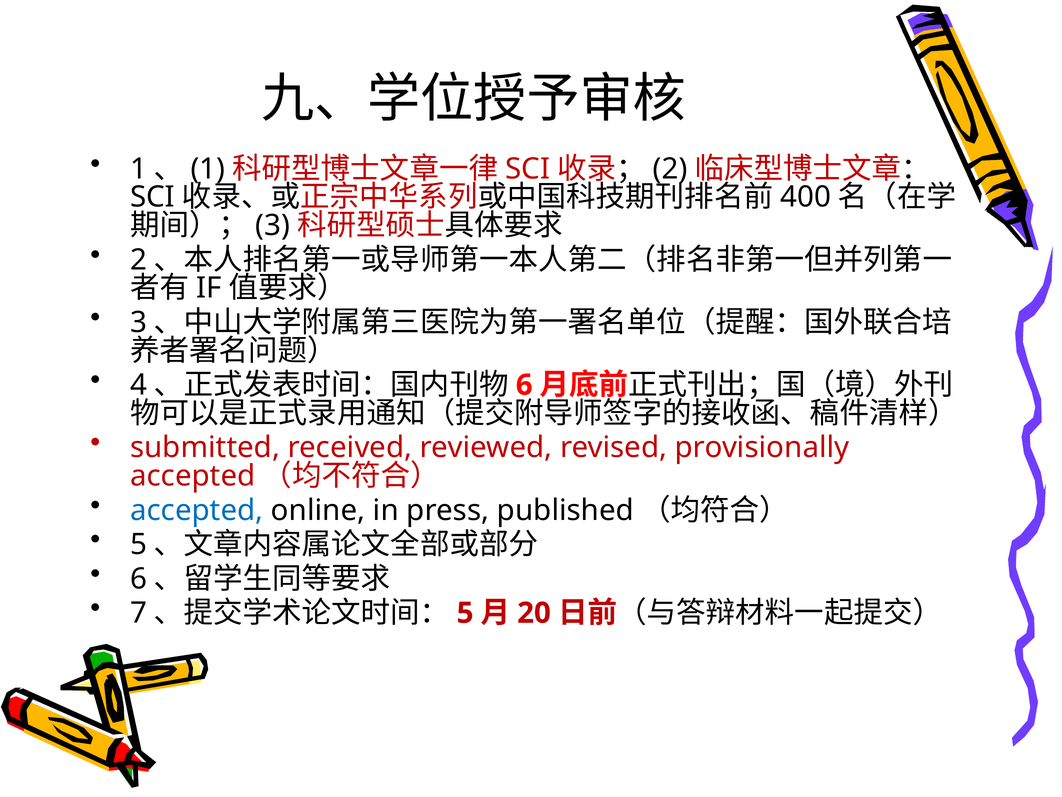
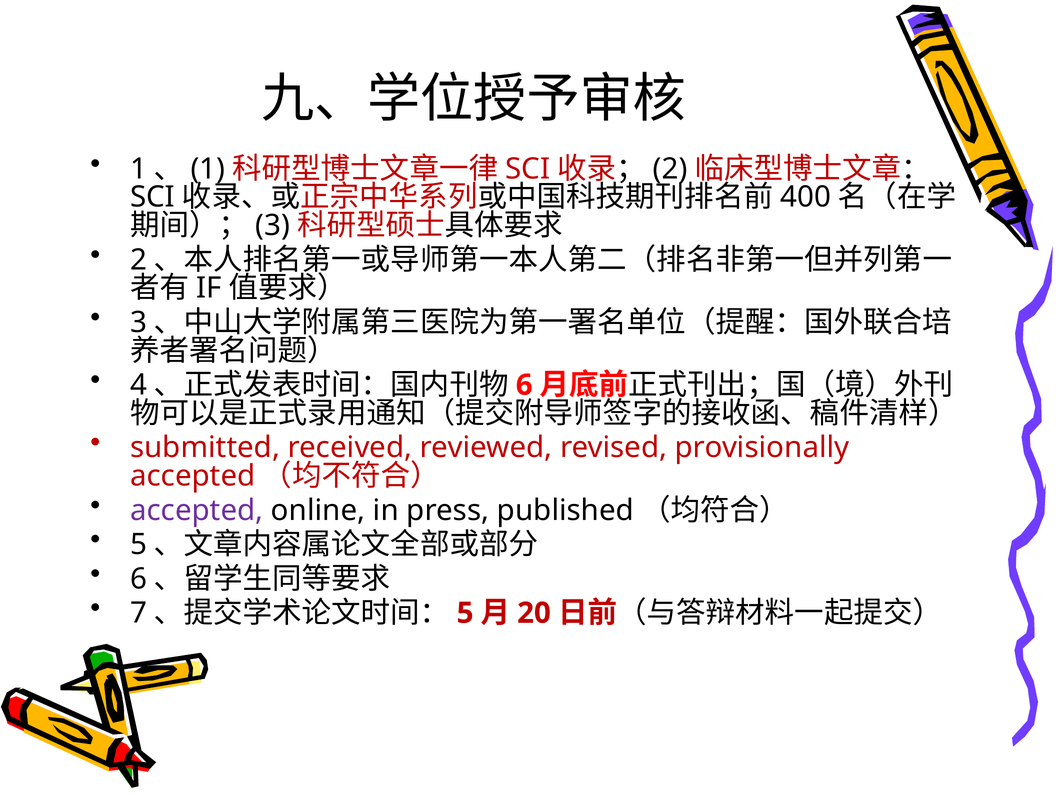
accepted at (197, 510) colour: blue -> purple
